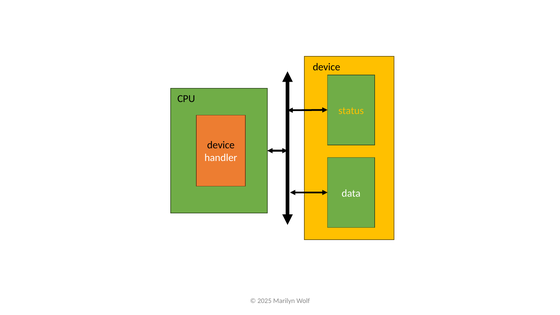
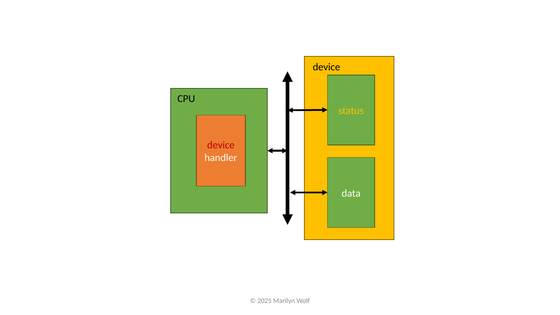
device at (221, 145) colour: black -> red
